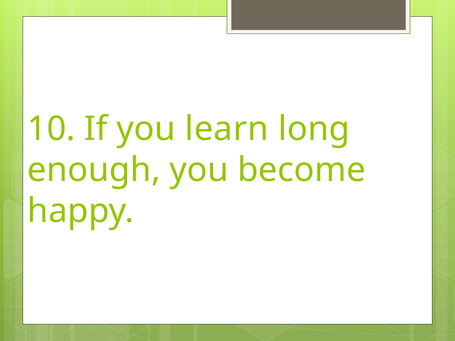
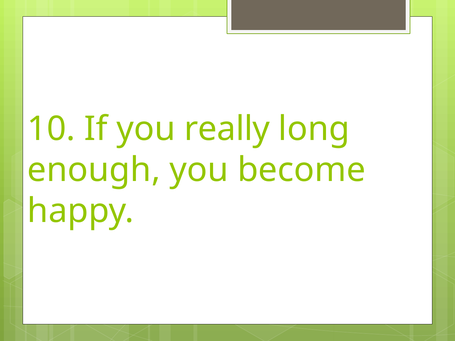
learn: learn -> really
